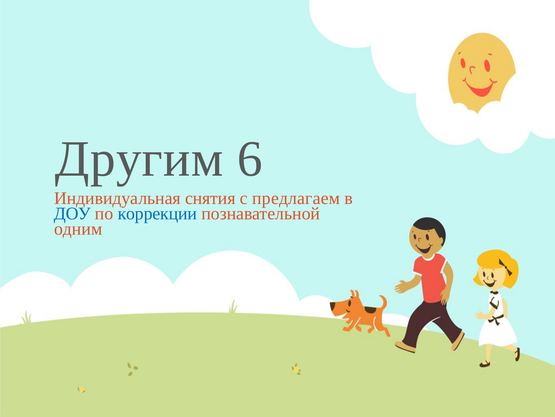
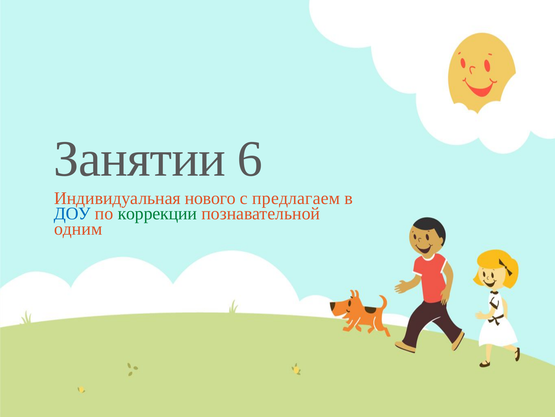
Другим: Другим -> Занятии
снятия: снятия -> нового
коррекции colour: blue -> green
